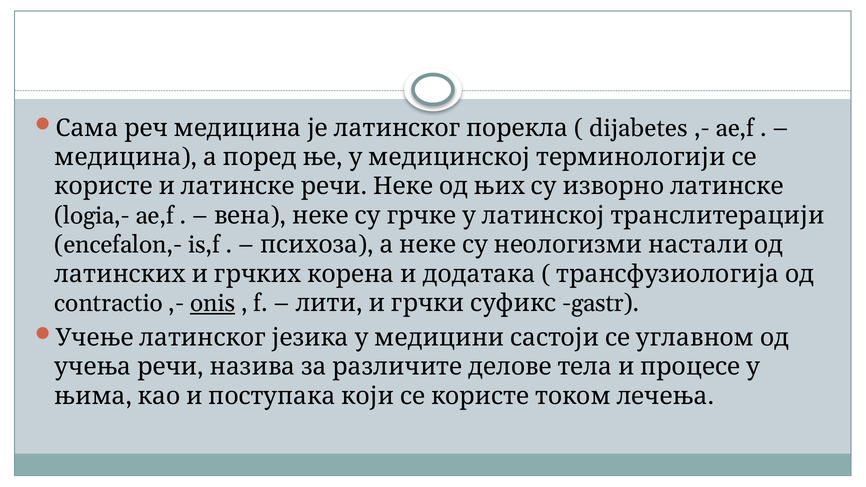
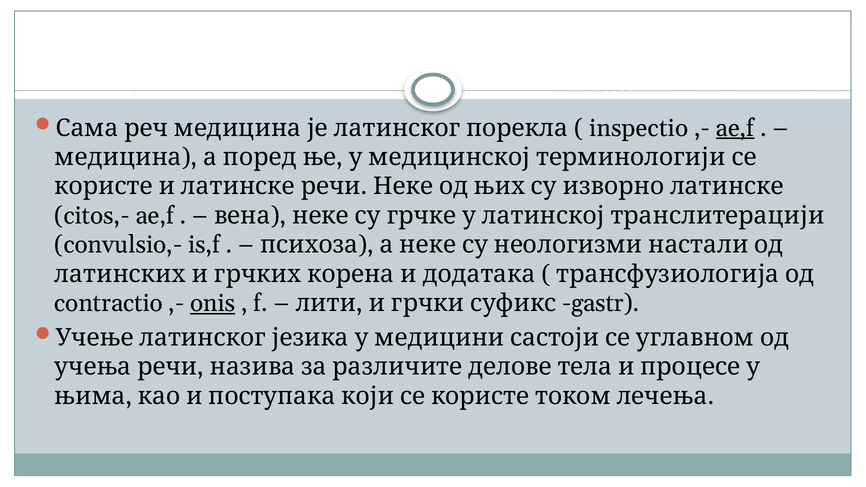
dijabetes: dijabetes -> inspectio
ae,f at (735, 128) underline: none -> present
logia,-: logia,- -> citos,-
encefalon,-: encefalon,- -> convulsio,-
